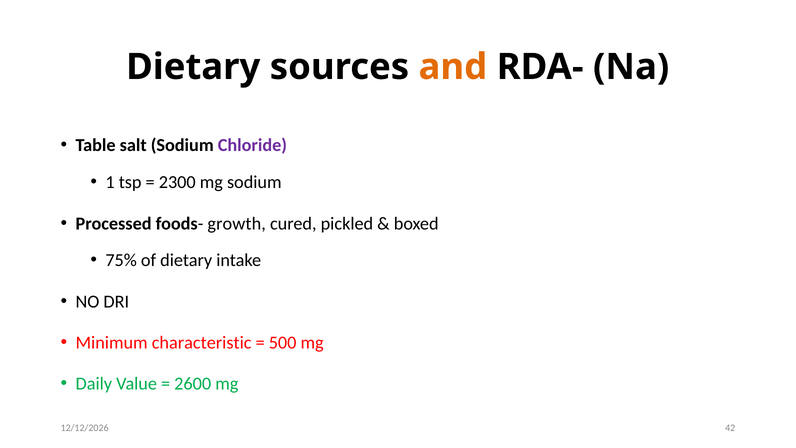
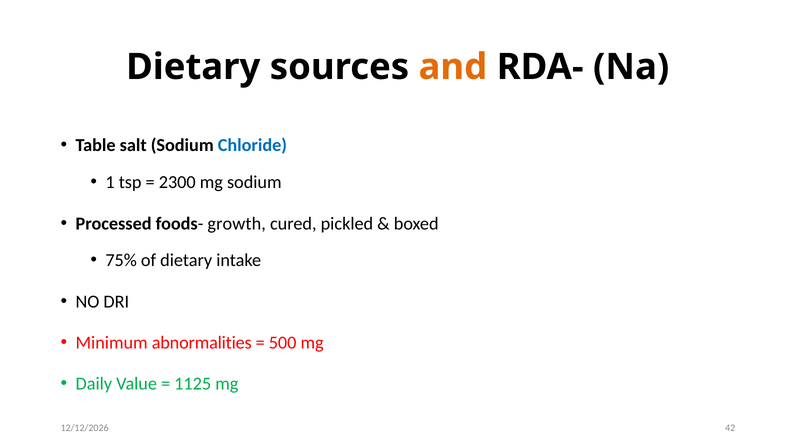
Chloride colour: purple -> blue
characteristic: characteristic -> abnormalities
2600: 2600 -> 1125
